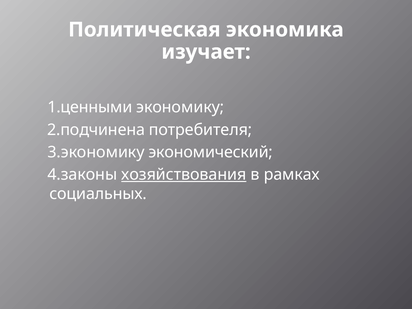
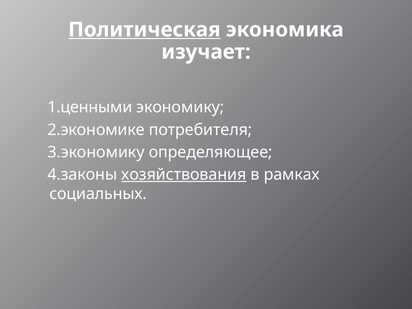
Политическая underline: none -> present
2.подчинена: 2.подчинена -> 2.экономике
экономический: экономический -> определяющее
